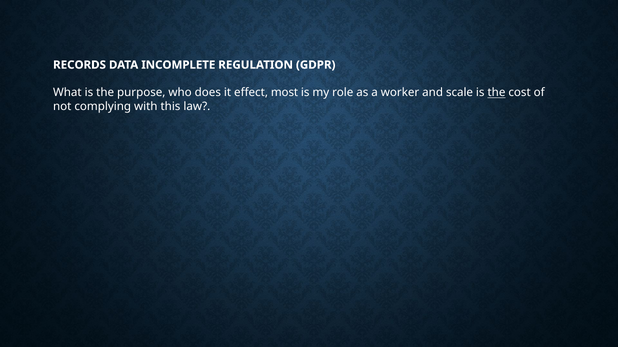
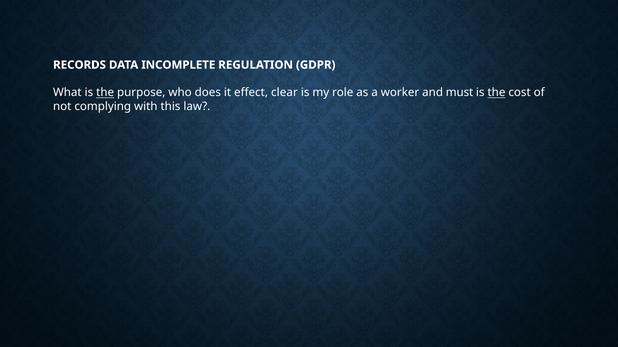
the at (105, 93) underline: none -> present
most: most -> clear
scale: scale -> must
